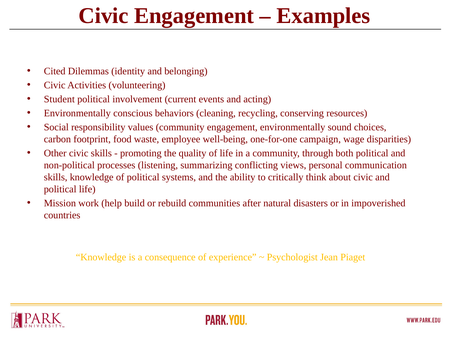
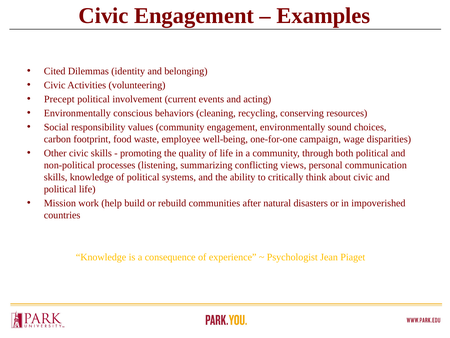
Student: Student -> Precept
